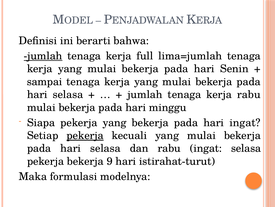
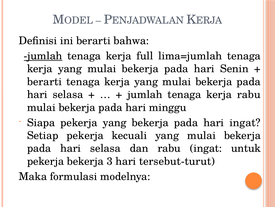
sampai at (45, 81): sampai -> berarti
pekerja at (85, 135) underline: present -> none
ingat selasa: selasa -> untuk
9: 9 -> 3
istirahat-turut: istirahat-turut -> tersebut-turut
